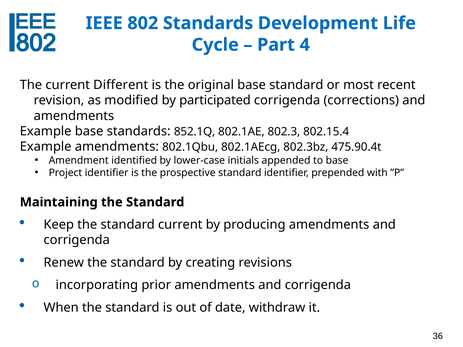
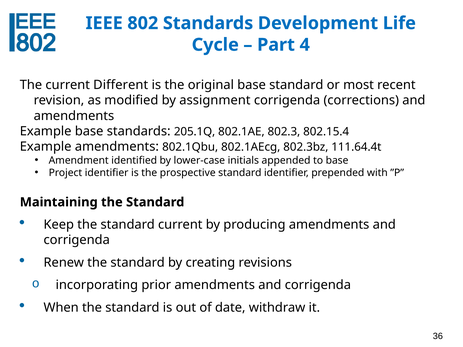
participated: participated -> assignment
852.1Q: 852.1Q -> 205.1Q
475.90.4t: 475.90.4t -> 111.64.4t
